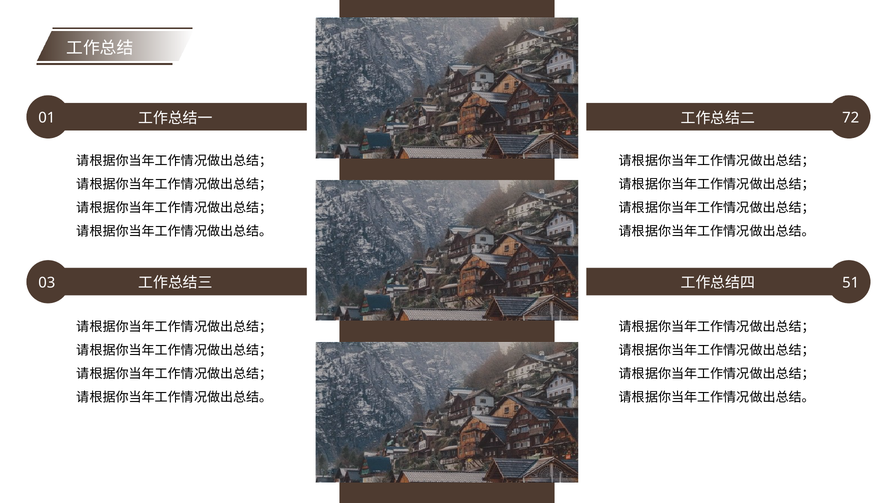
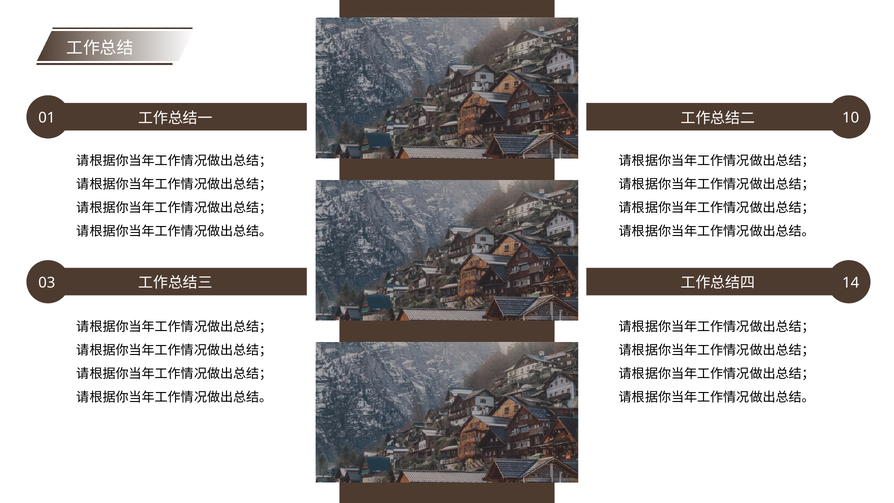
72: 72 -> 10
51: 51 -> 14
